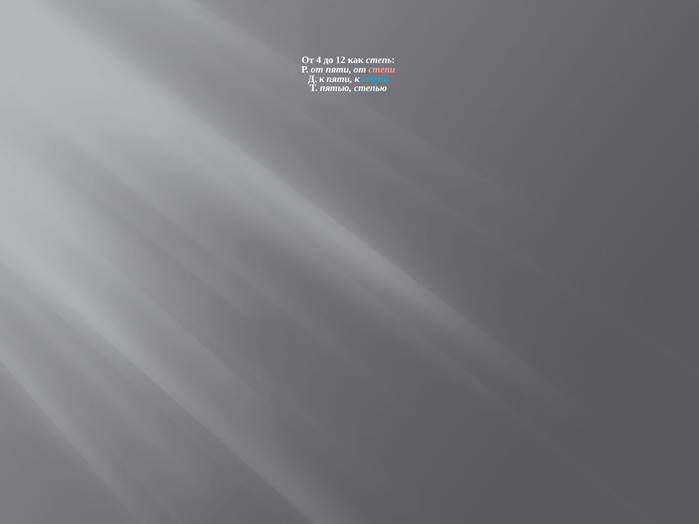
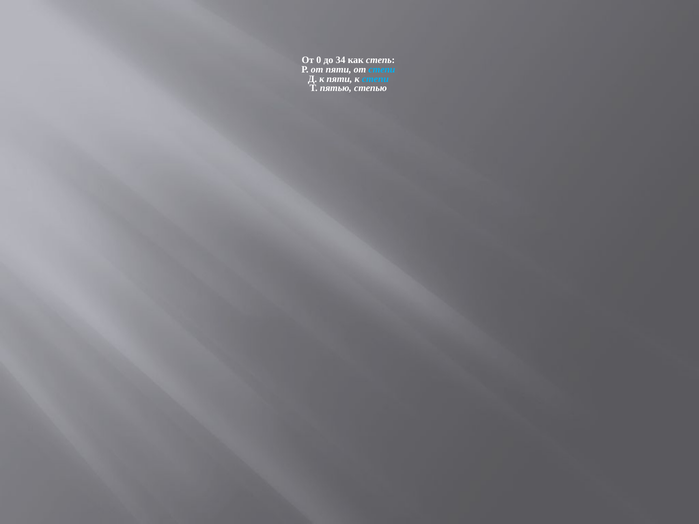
4: 4 -> 0
12: 12 -> 34
степи at (382, 70) colour: pink -> light blue
